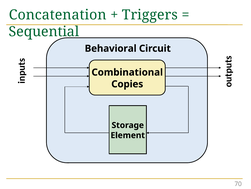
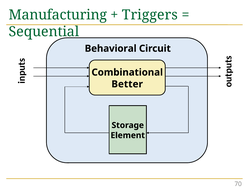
Concatenation: Concatenation -> Manufacturing
Copies: Copies -> Better
